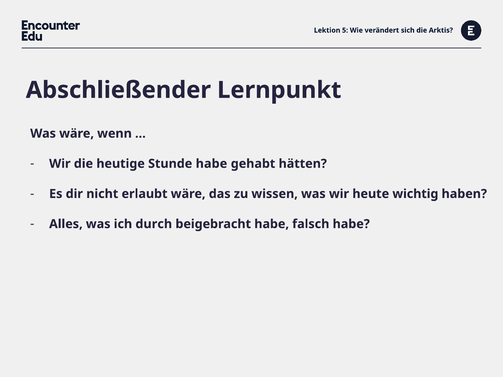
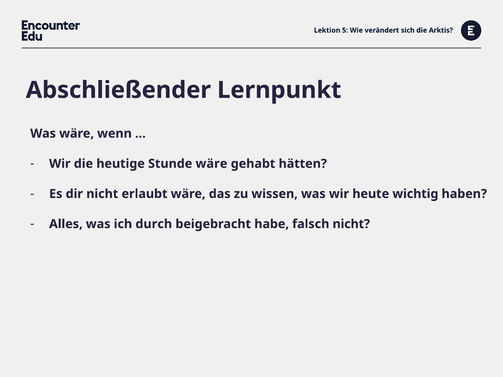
Stunde habe: habe -> wäre
falsch habe: habe -> nicht
